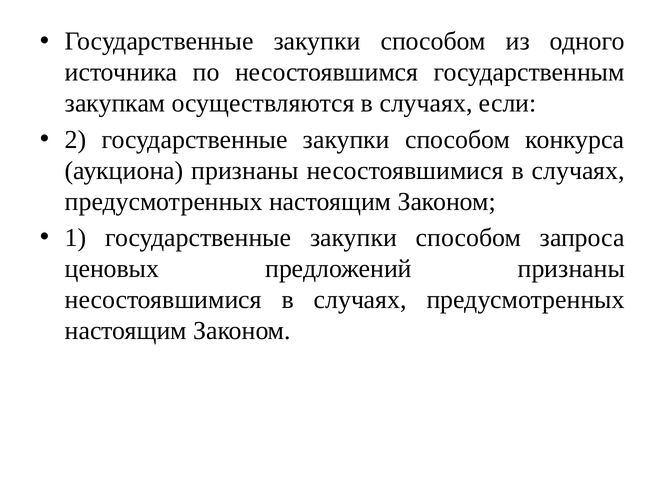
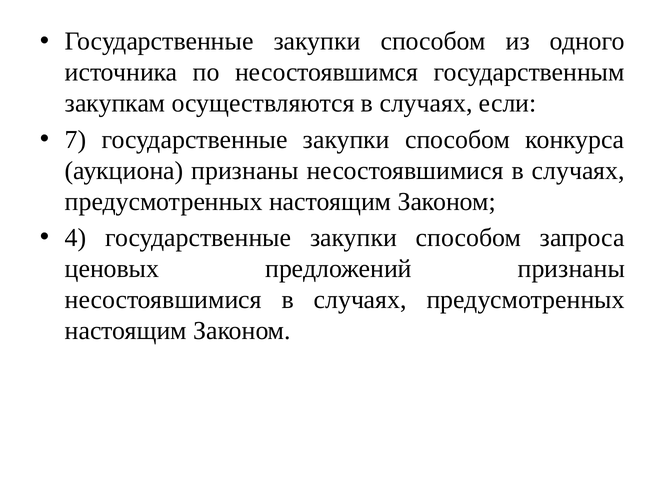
2: 2 -> 7
1: 1 -> 4
